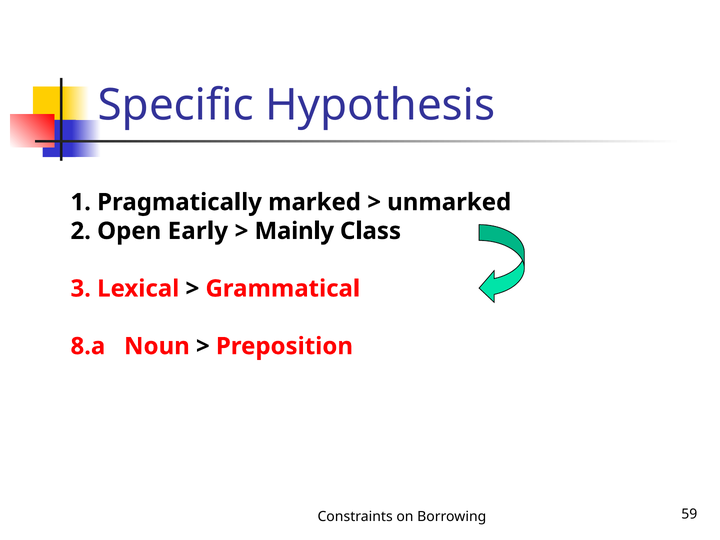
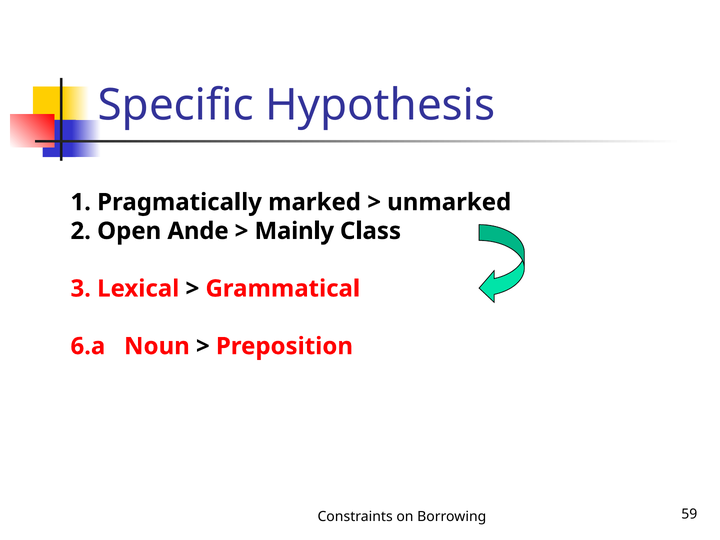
Early: Early -> Ande
8.a: 8.a -> 6.a
